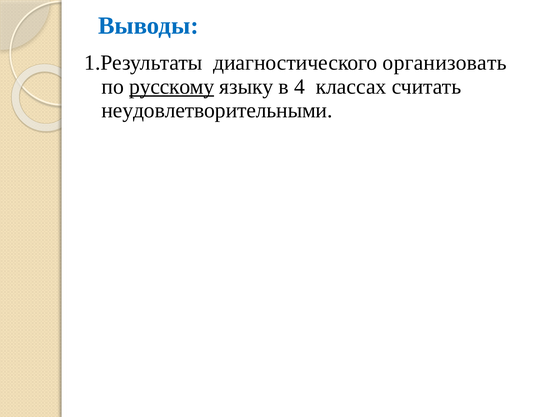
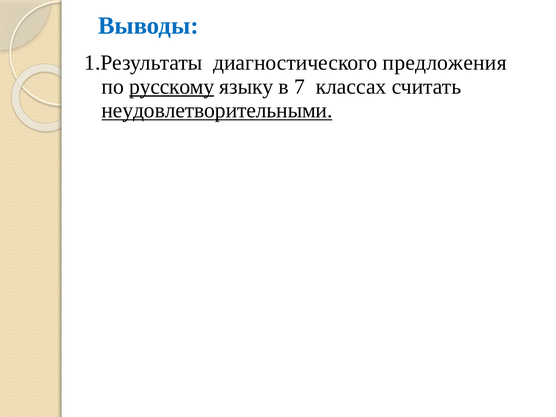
организовать: организовать -> предложения
4: 4 -> 7
неудовлетворительными underline: none -> present
